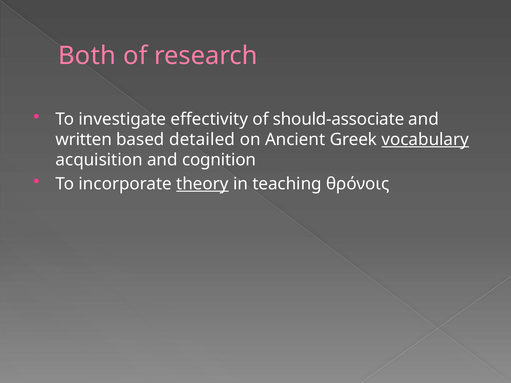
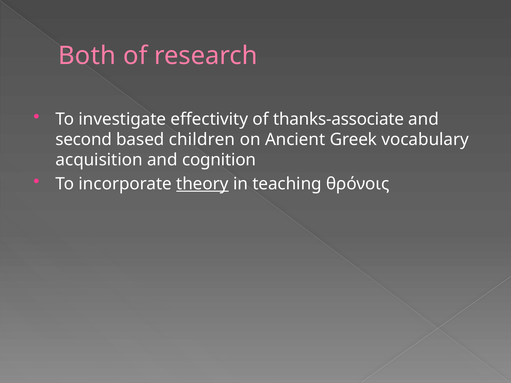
should-associate: should-associate -> thanks-associate
written: written -> second
detailed: detailed -> children
vocabulary underline: present -> none
